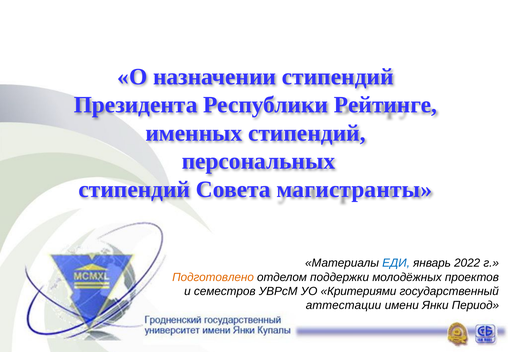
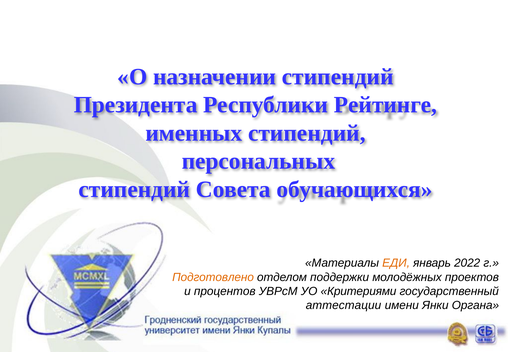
магистранты: магистранты -> обучающихся
ЕДИ colour: blue -> orange
семестров: семестров -> процентов
Период: Период -> Органа
